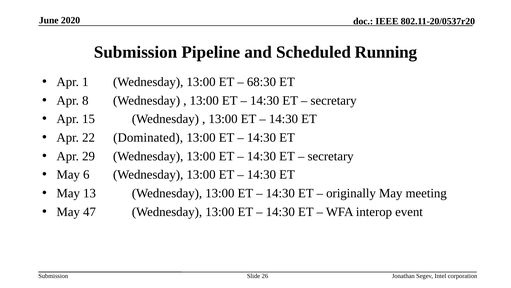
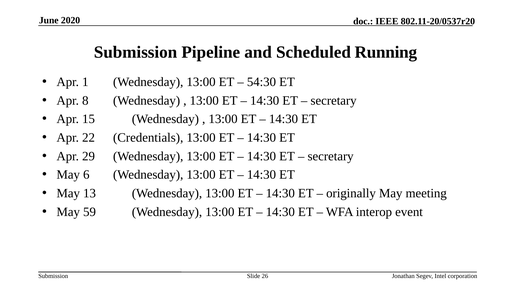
68:30: 68:30 -> 54:30
Dominated: Dominated -> Credentials
47: 47 -> 59
